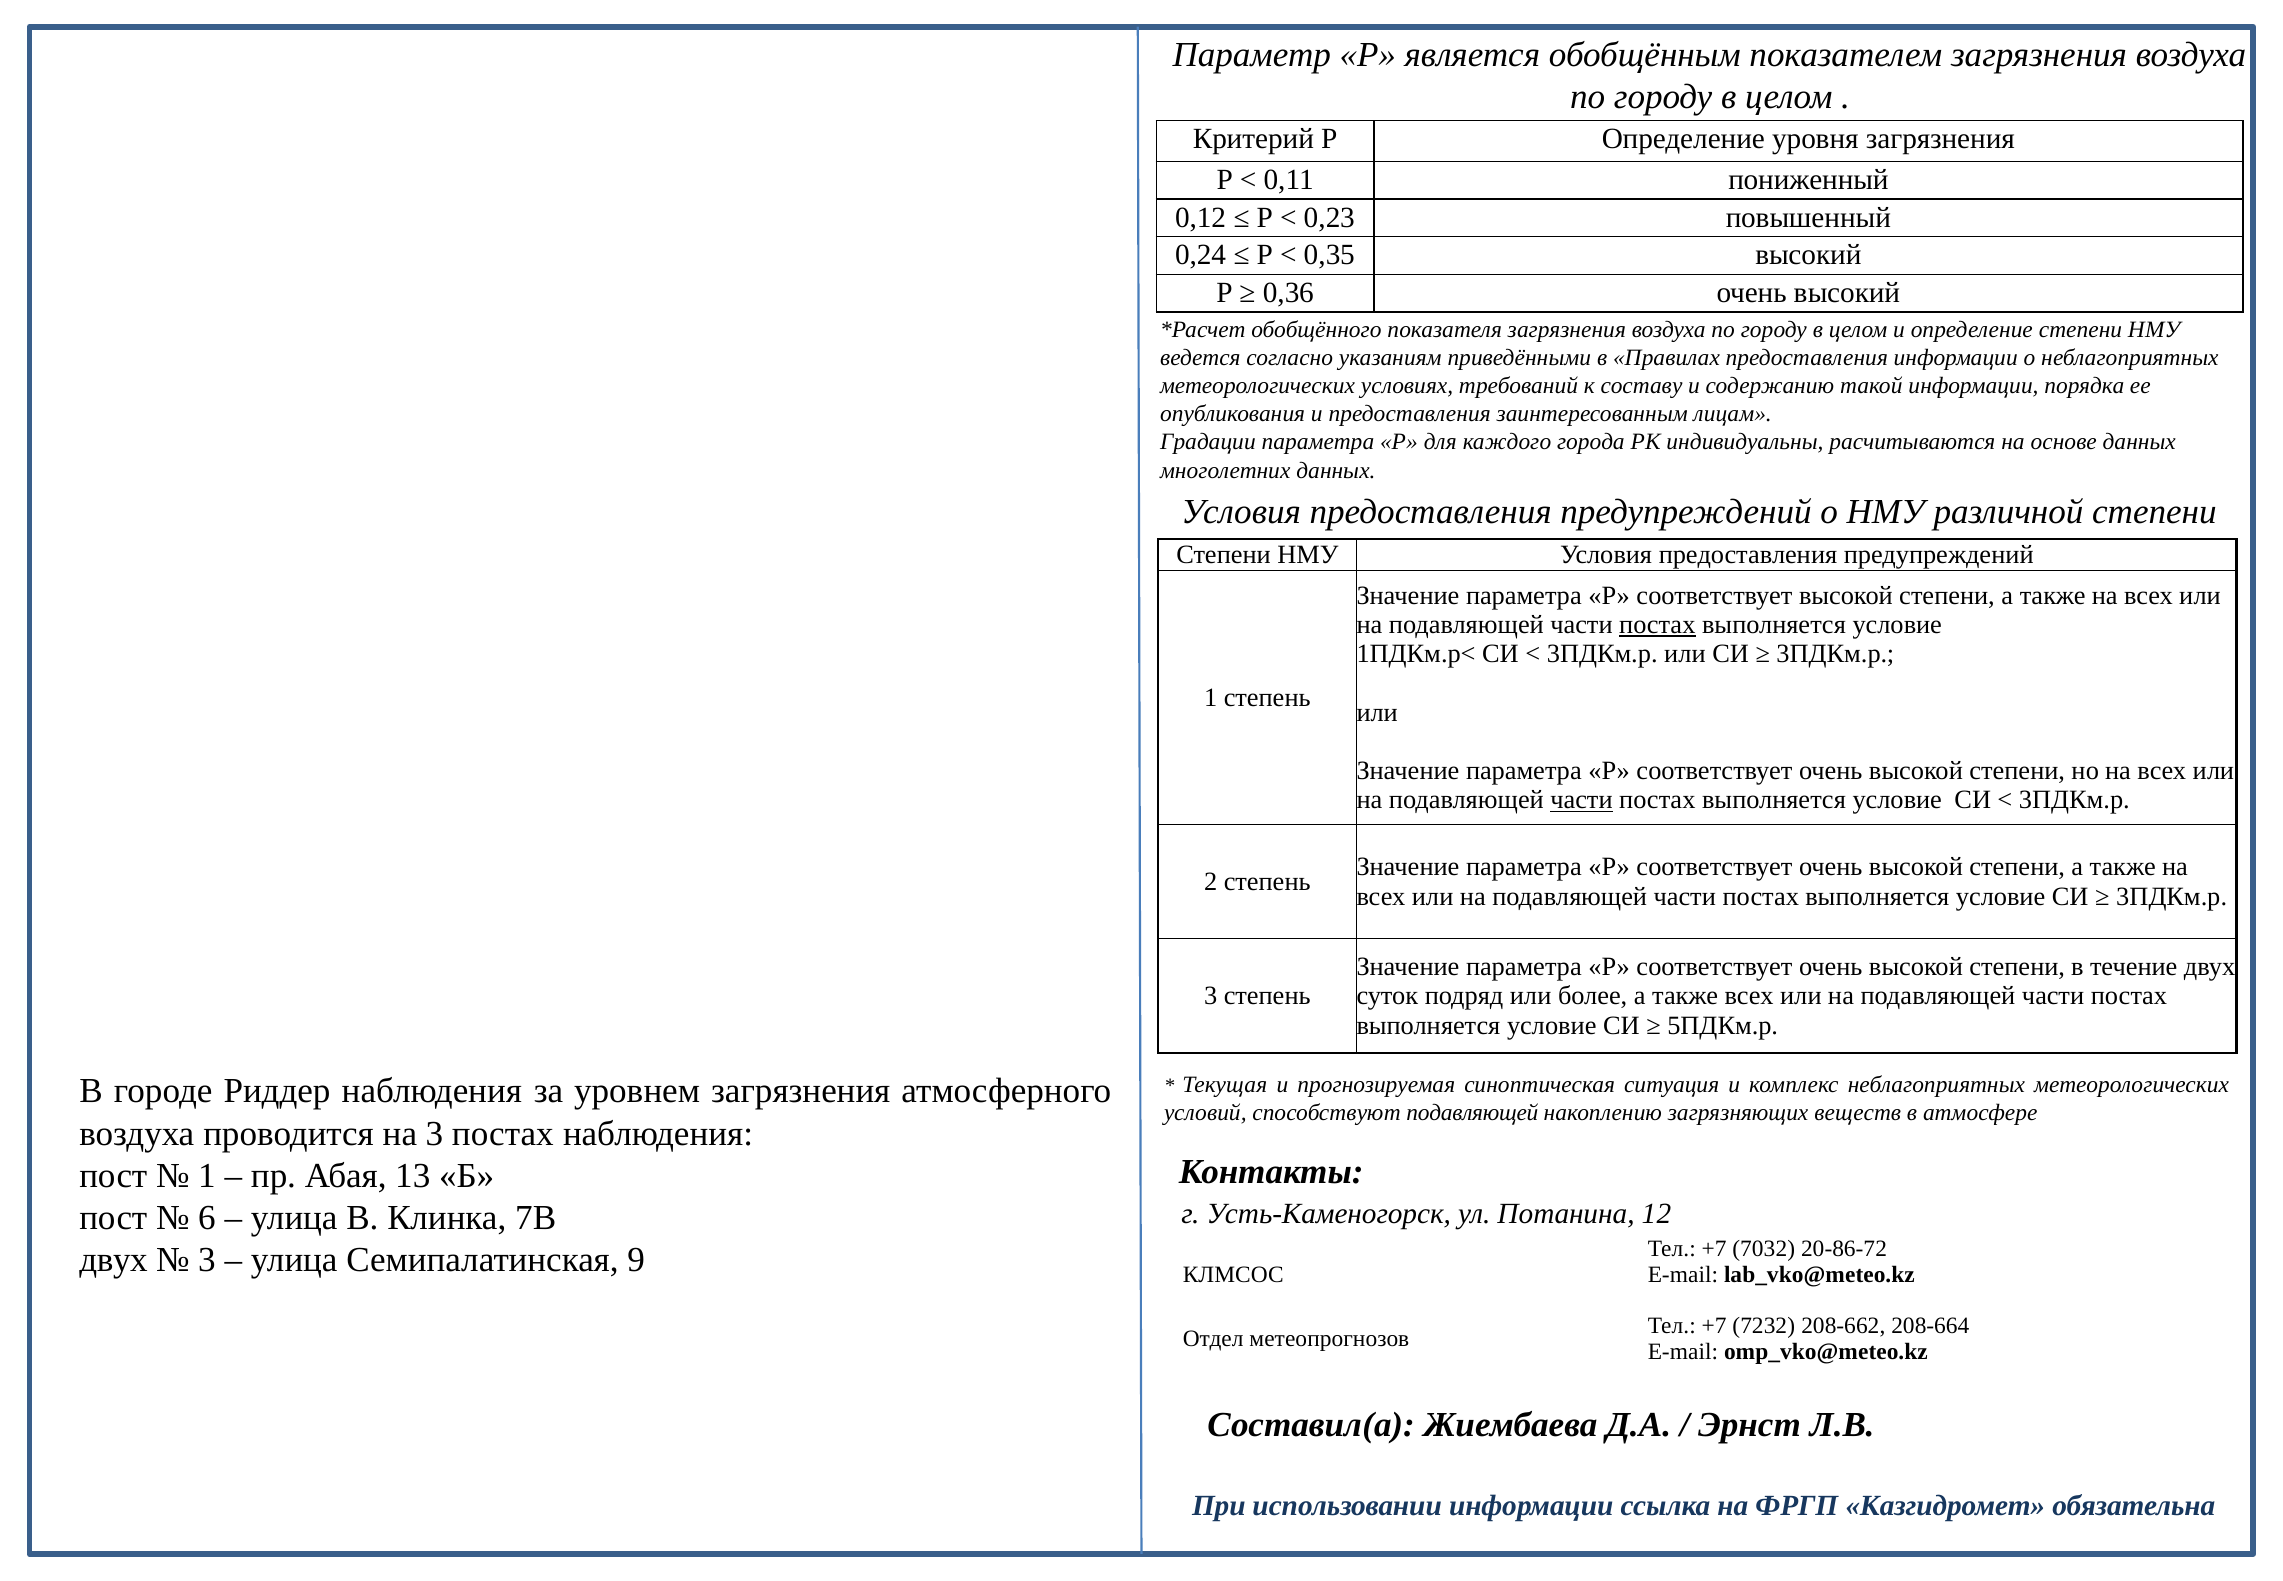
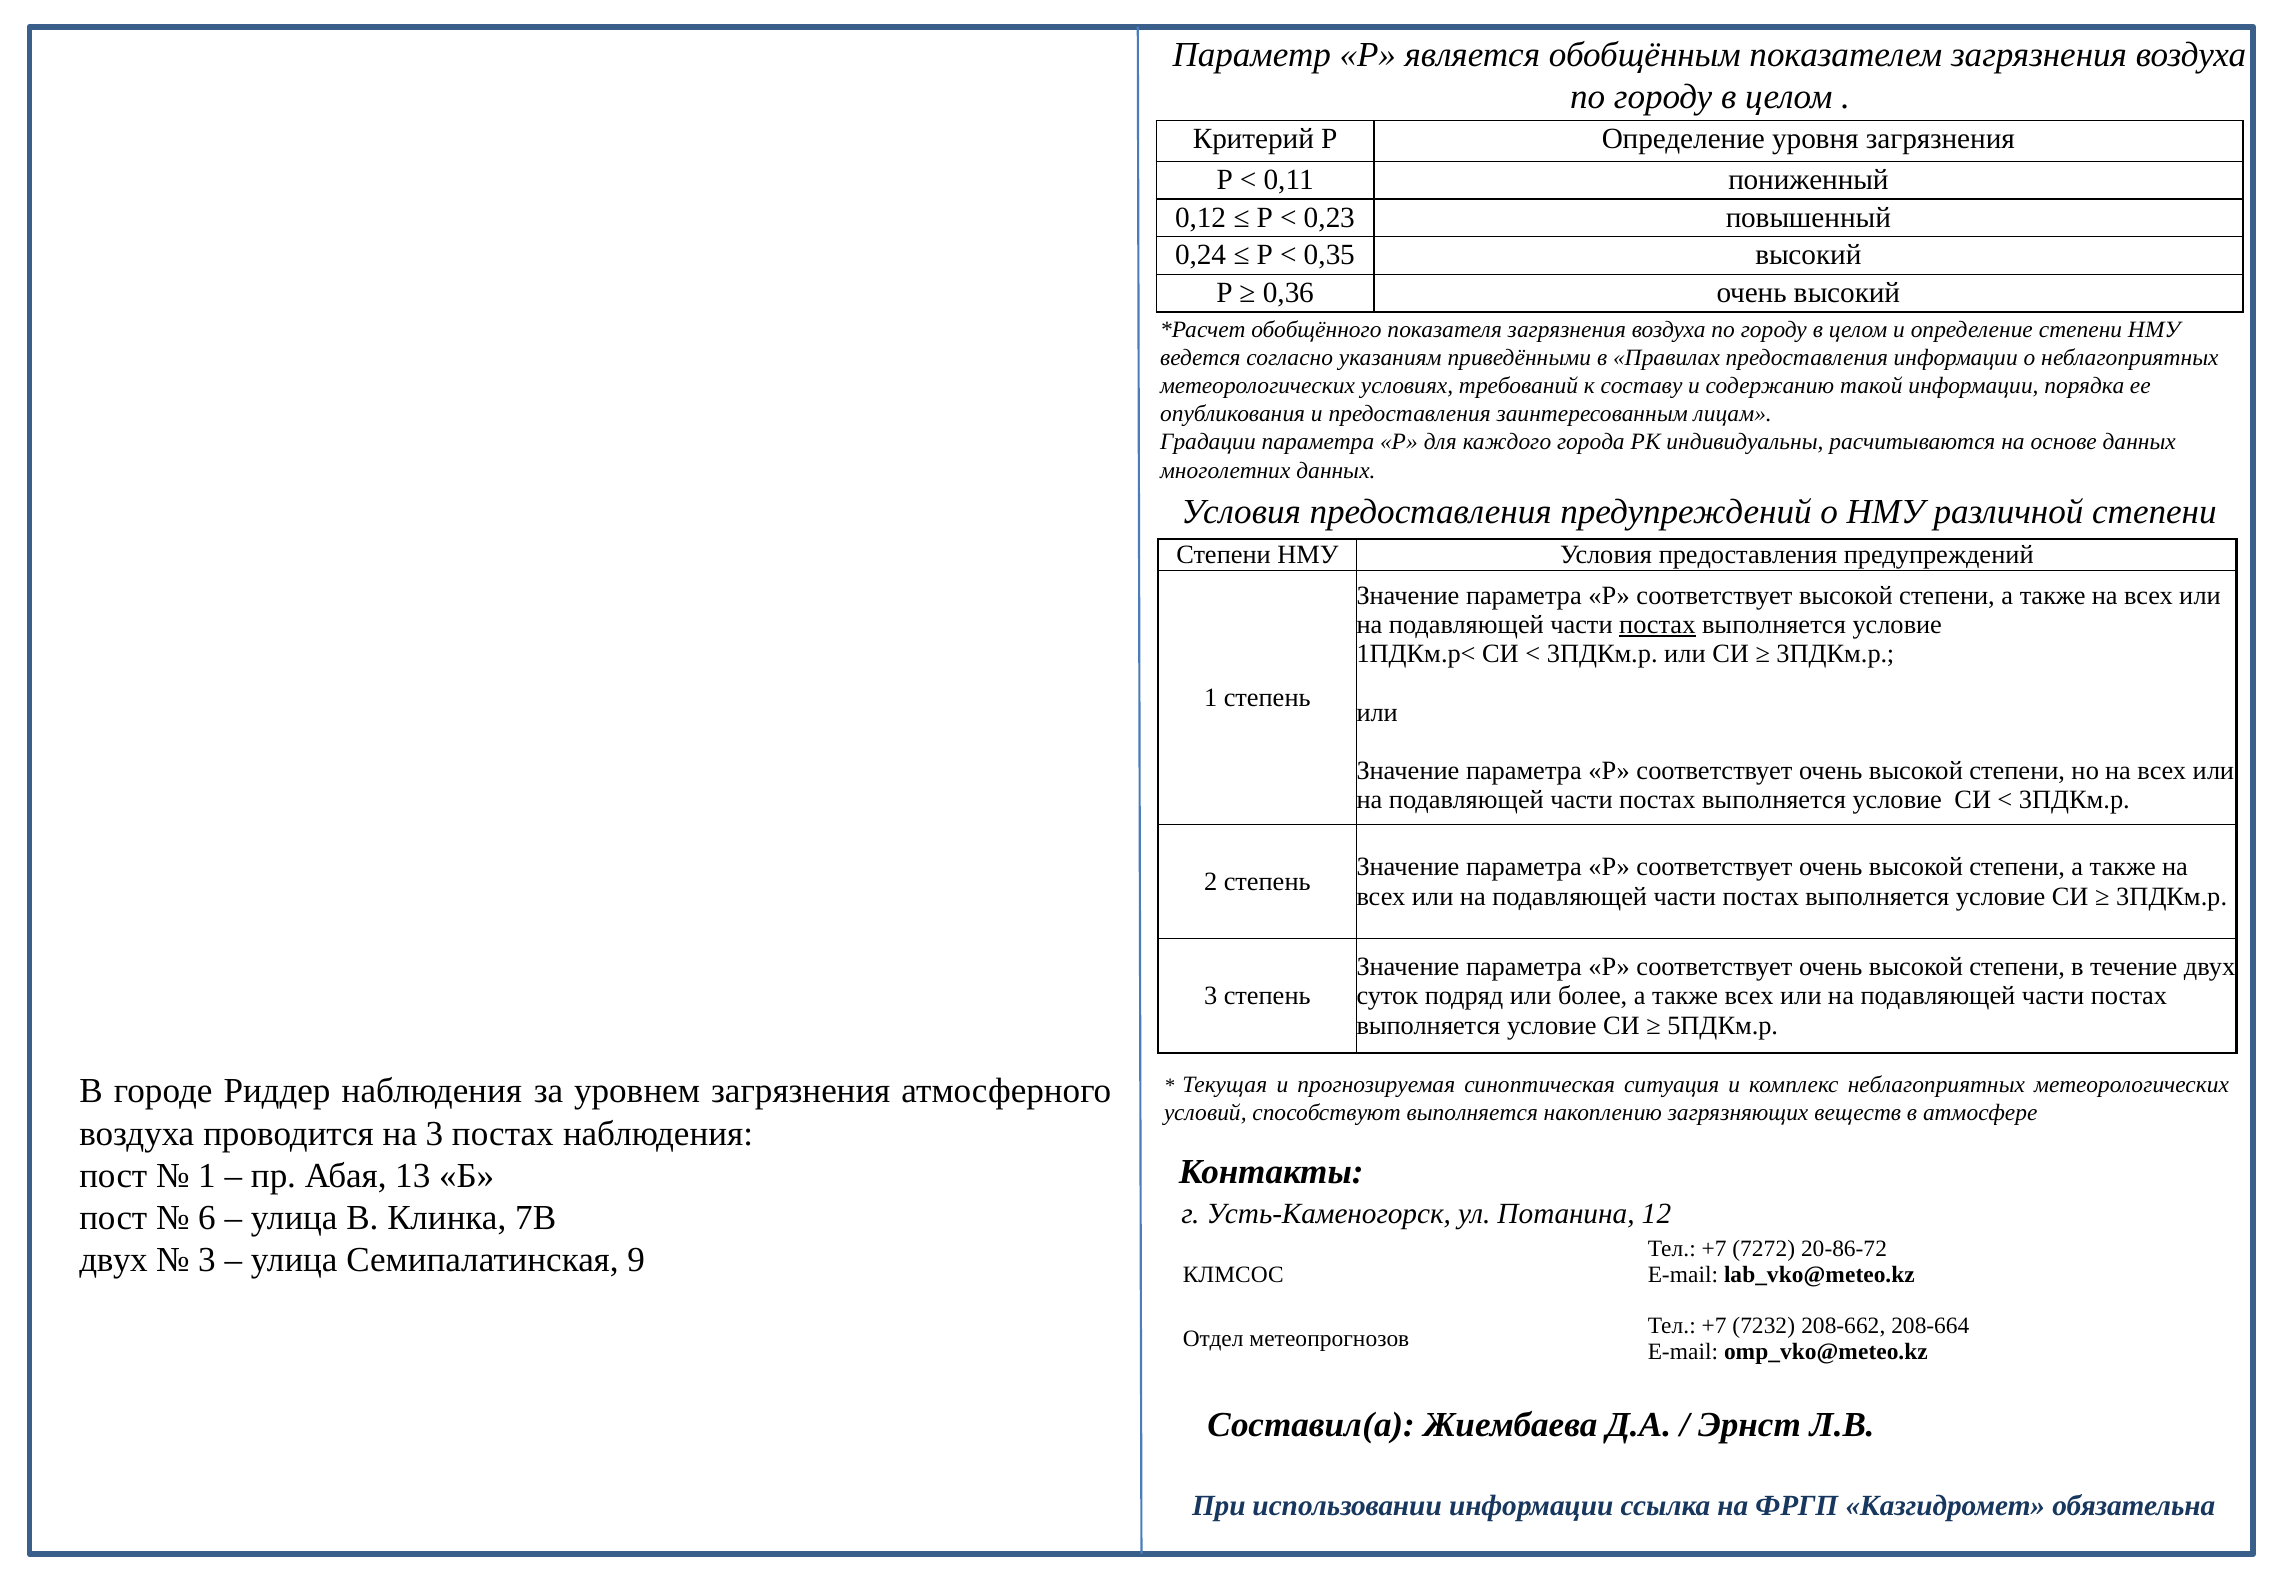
части at (1582, 800) underline: present -> none
способствуют подавляющей: подавляющей -> выполняется
7032: 7032 -> 7272
